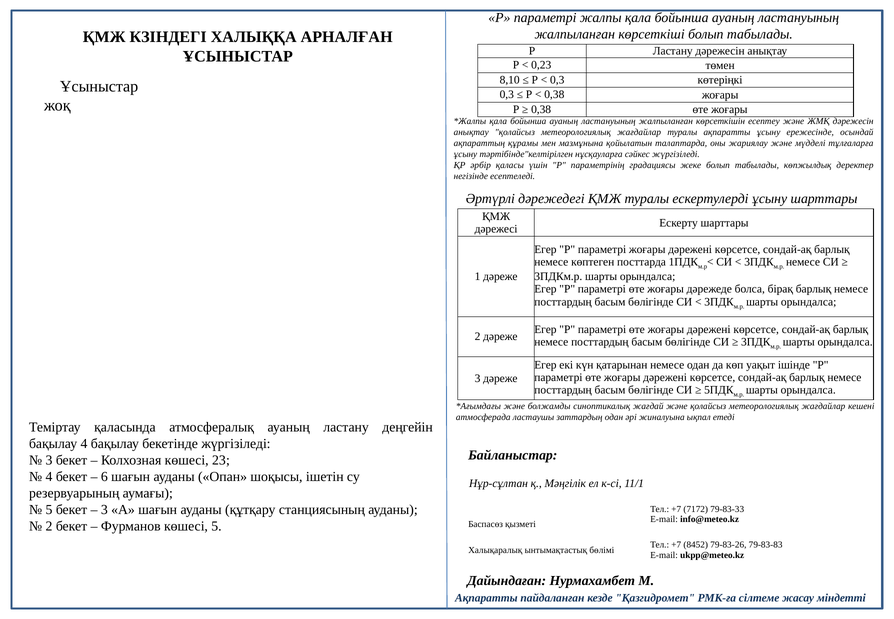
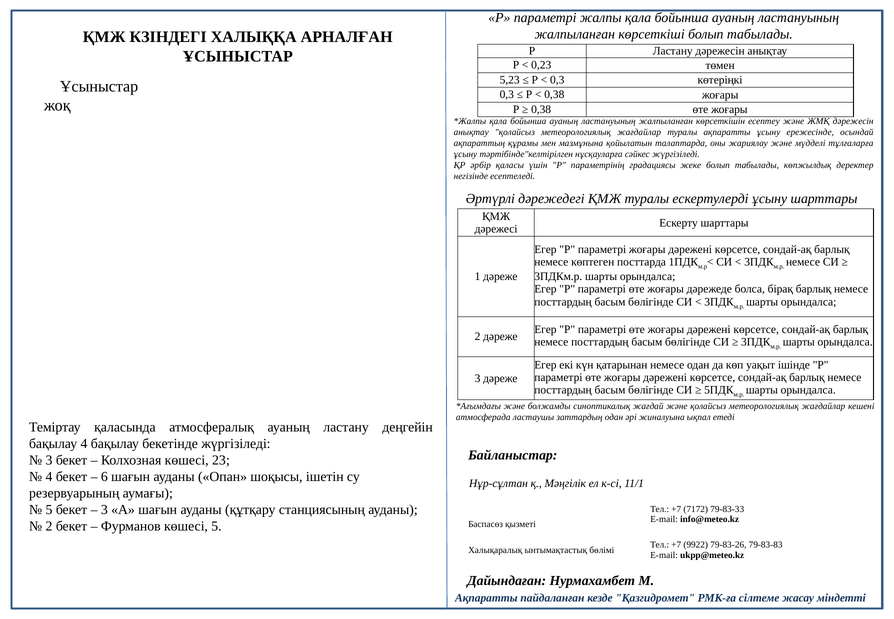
8,10: 8,10 -> 5,23
8452: 8452 -> 9922
